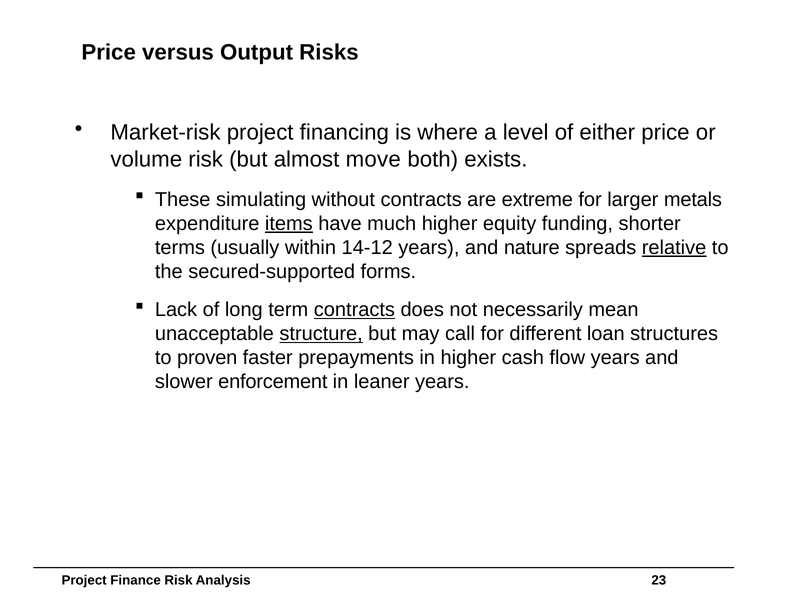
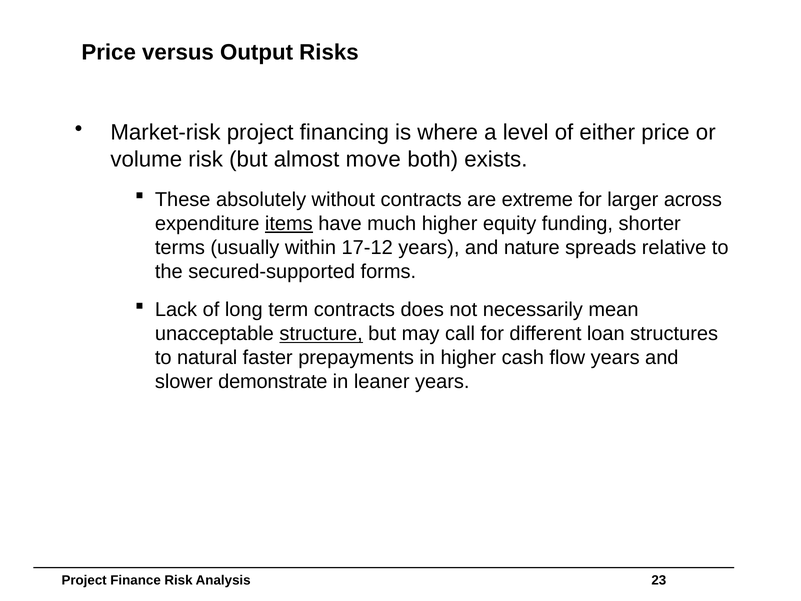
simulating: simulating -> absolutely
metals: metals -> across
14-12: 14-12 -> 17-12
relative underline: present -> none
contracts at (354, 310) underline: present -> none
proven: proven -> natural
enforcement: enforcement -> demonstrate
